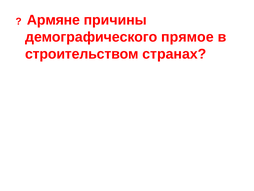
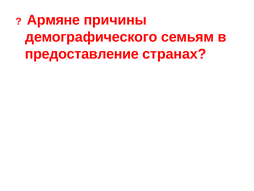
прямое: прямое -> семьям
строительством: строительством -> предоставление
